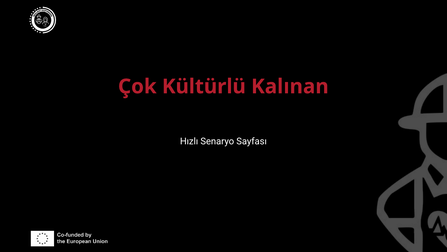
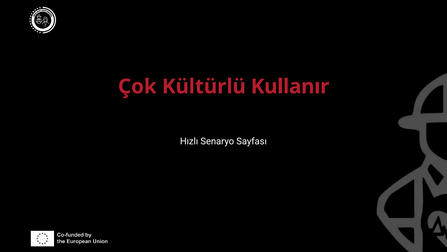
Kalınan: Kalınan -> Kullanır
